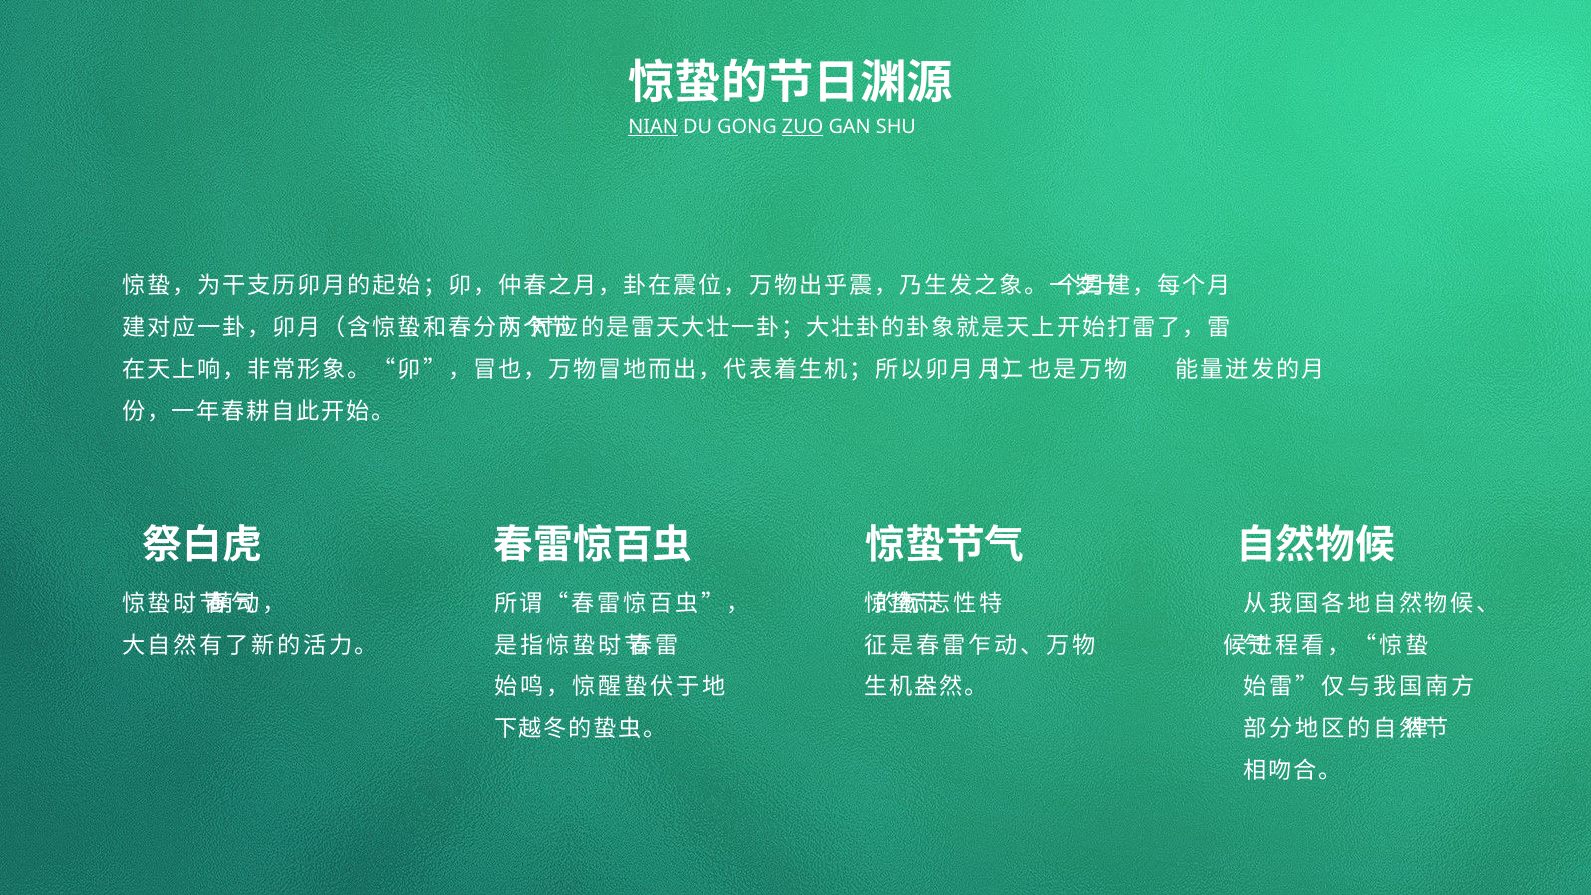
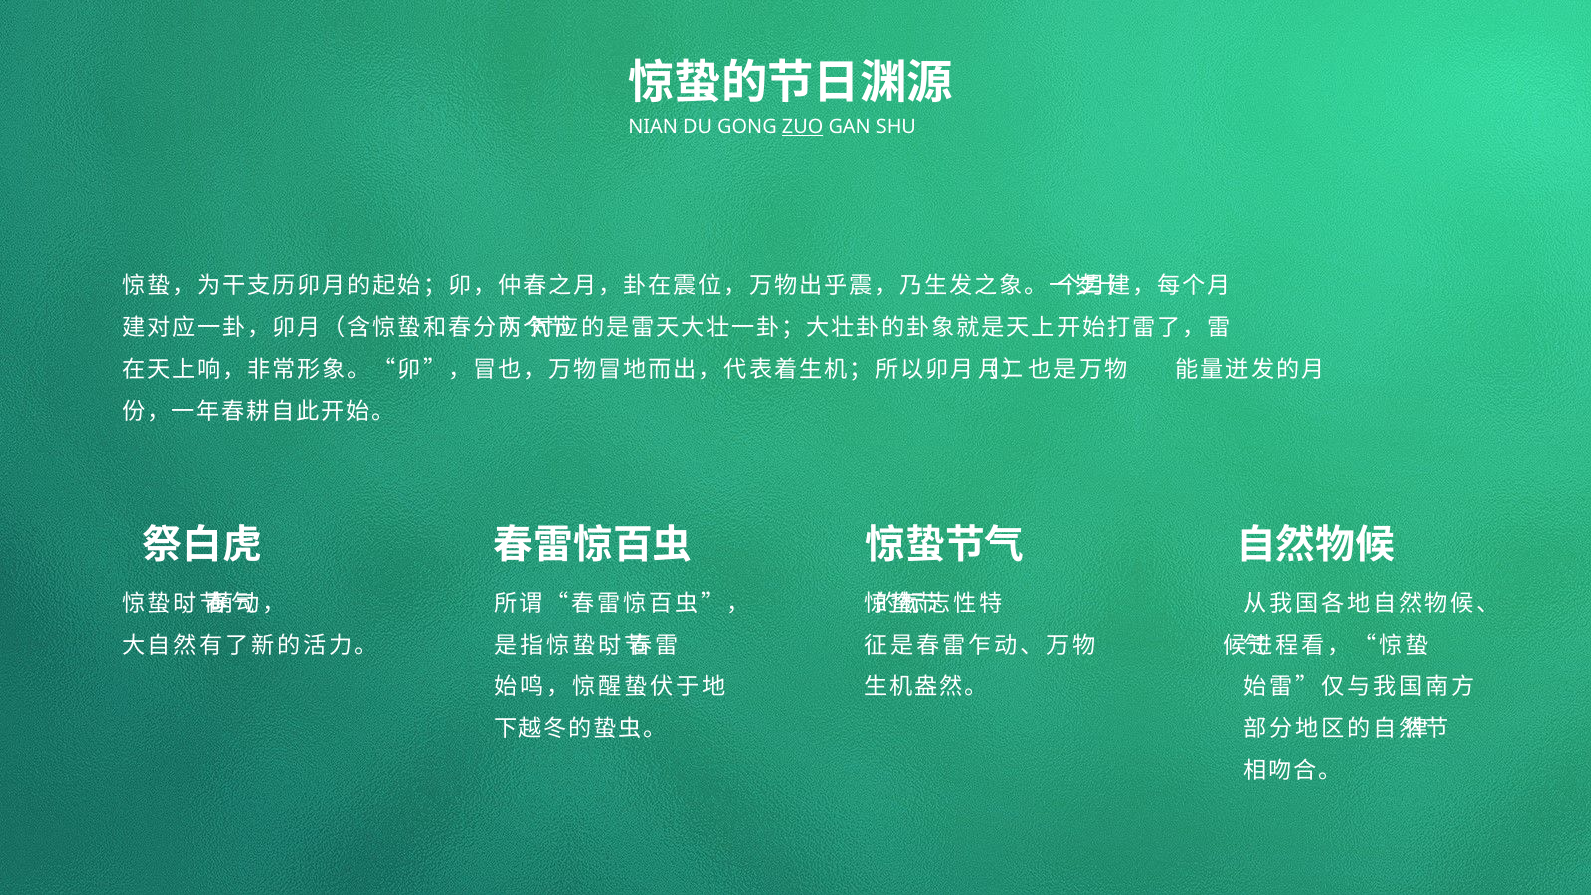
NIAN underline: present -> none
